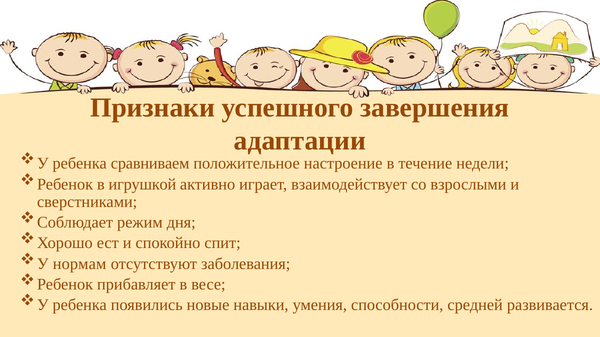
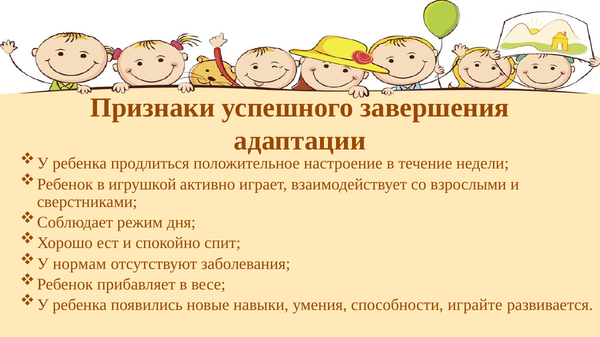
сравниваем: сравниваем -> продлиться
средней: средней -> играйте
